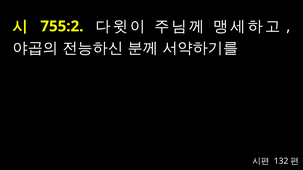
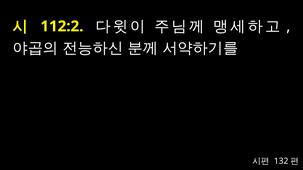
755:2: 755:2 -> 112:2
